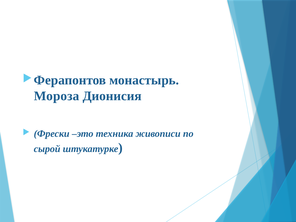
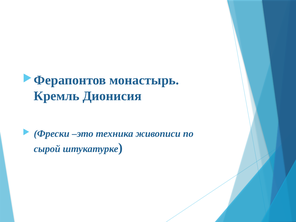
Мороза: Мороза -> Кремль
